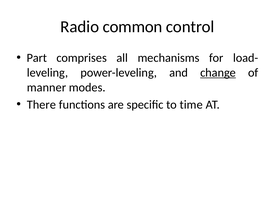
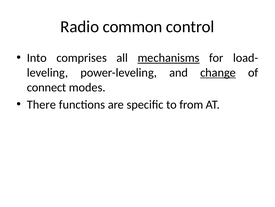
Part: Part -> Into
mechanisms underline: none -> present
manner: manner -> connect
time: time -> from
